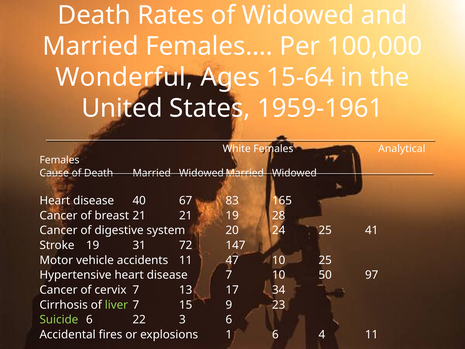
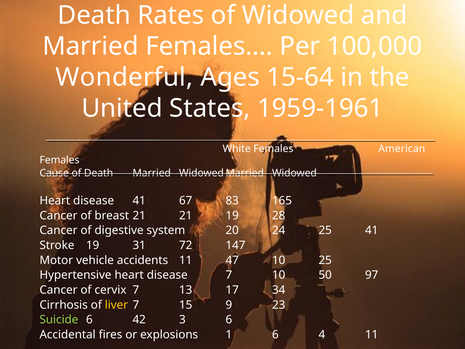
Analytical: Analytical -> American
disease 40: 40 -> 41
liver colour: light green -> yellow
22: 22 -> 42
